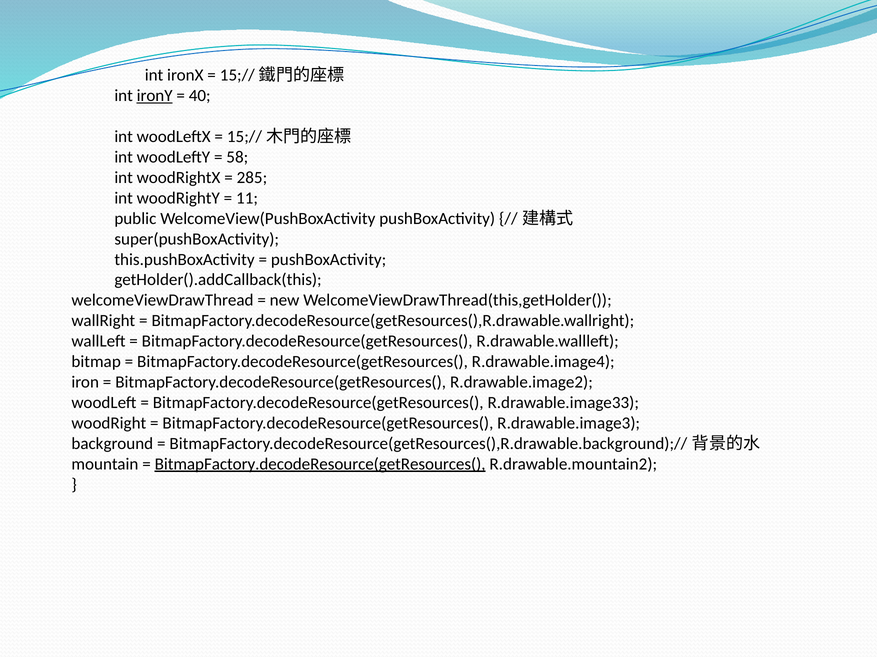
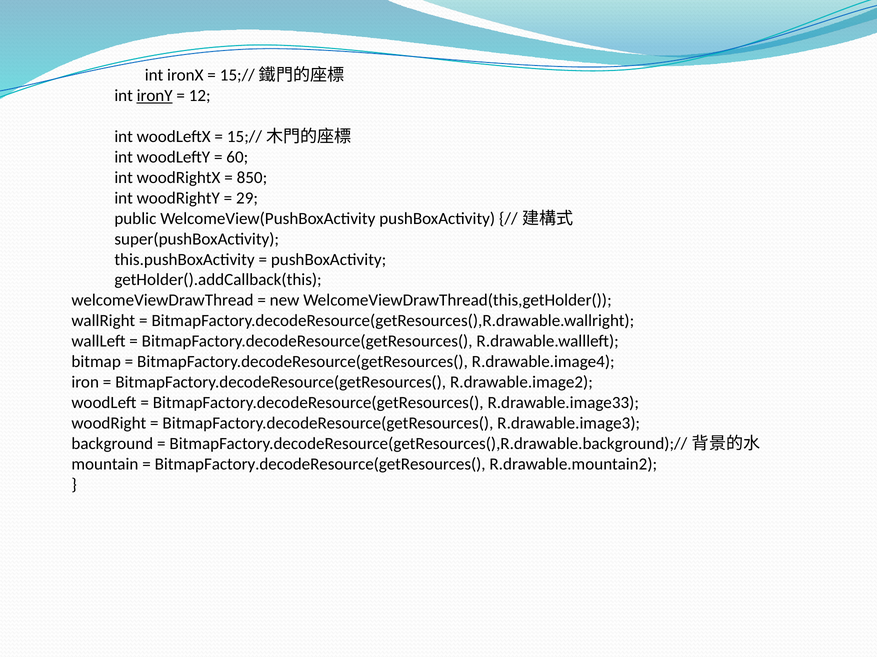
40: 40 -> 12
58: 58 -> 60
285: 285 -> 850
11: 11 -> 29
BitmapFactory.decodeResource(getResources( at (320, 464) underline: present -> none
